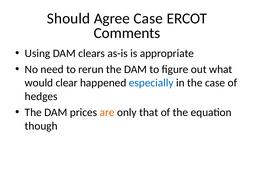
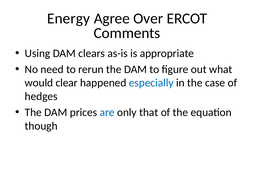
Should: Should -> Energy
Agree Case: Case -> Over
are colour: orange -> blue
